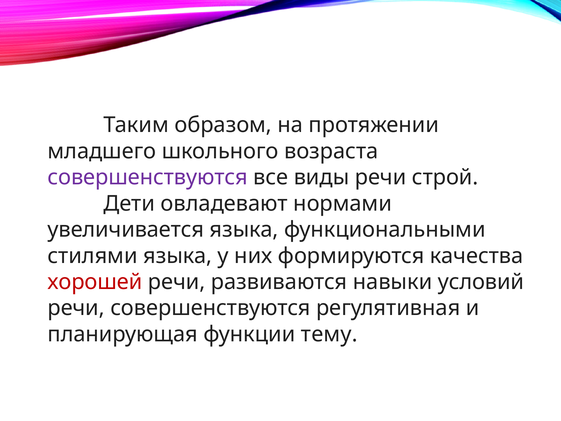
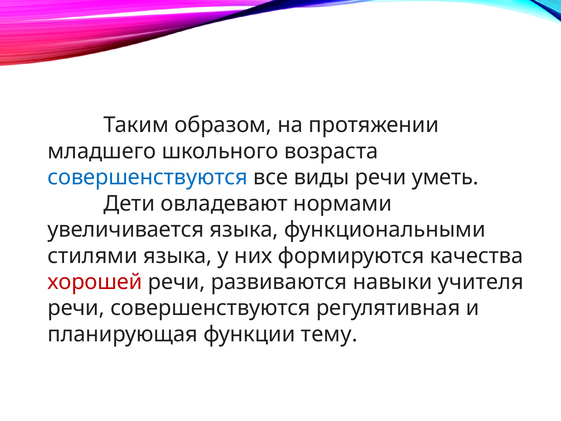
совершенствуются at (148, 177) colour: purple -> blue
строй: строй -> уметь
условий: условий -> учителя
